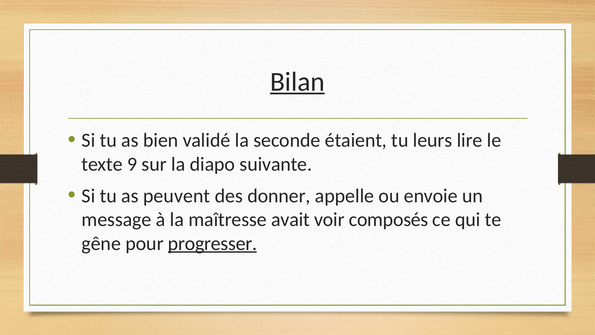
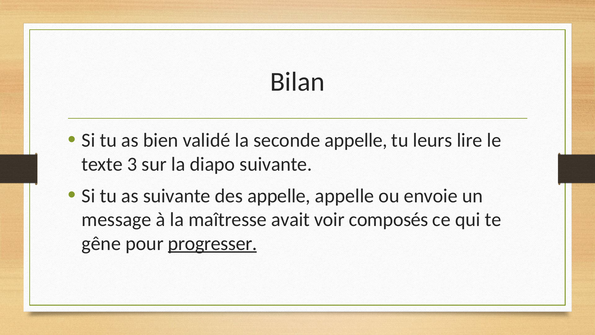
Bilan underline: present -> none
seconde étaient: étaient -> appelle
9: 9 -> 3
as peuvent: peuvent -> suivante
des donner: donner -> appelle
